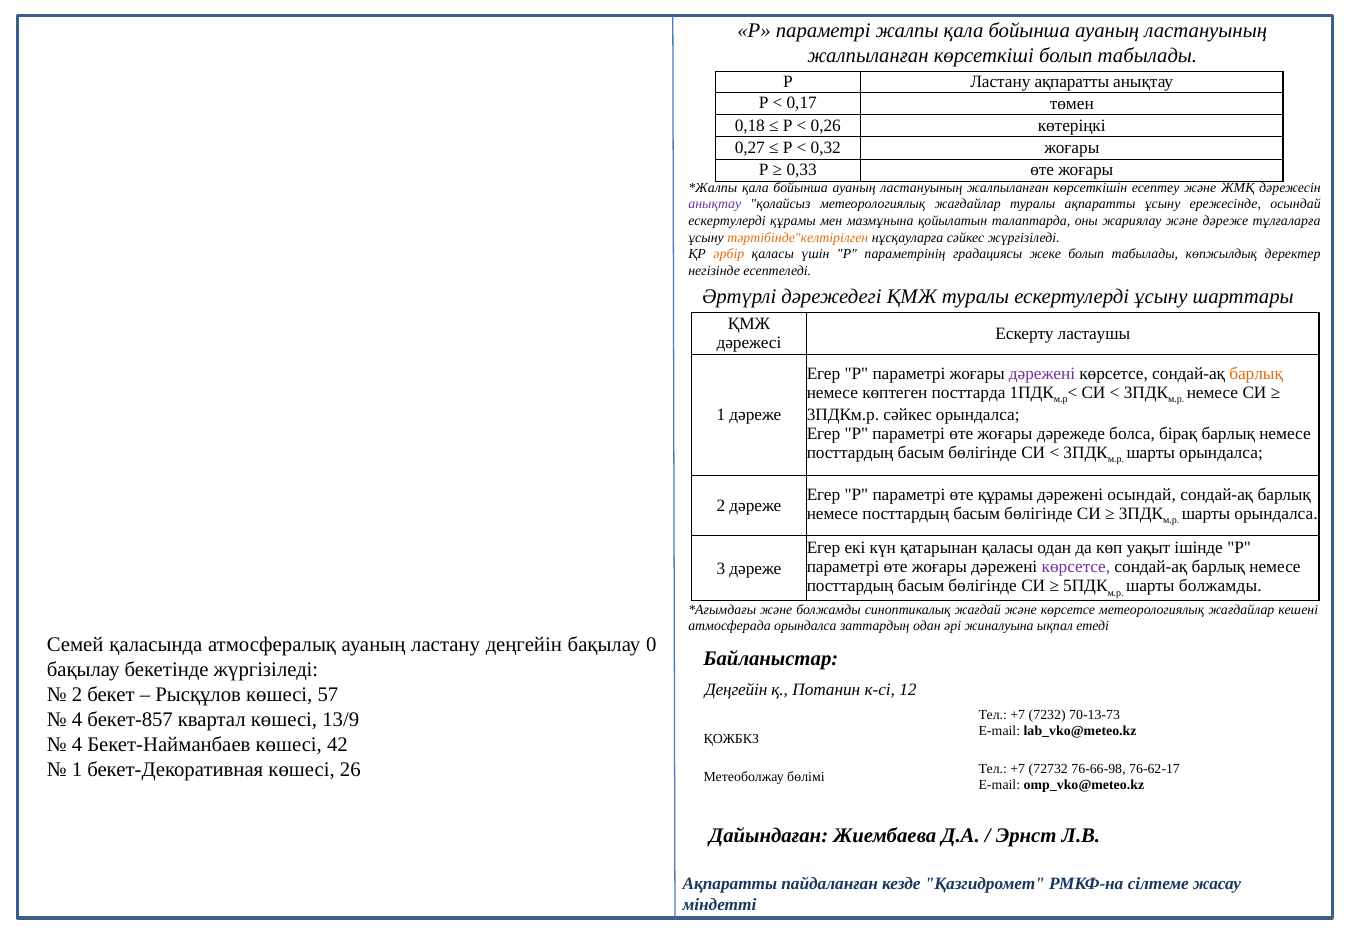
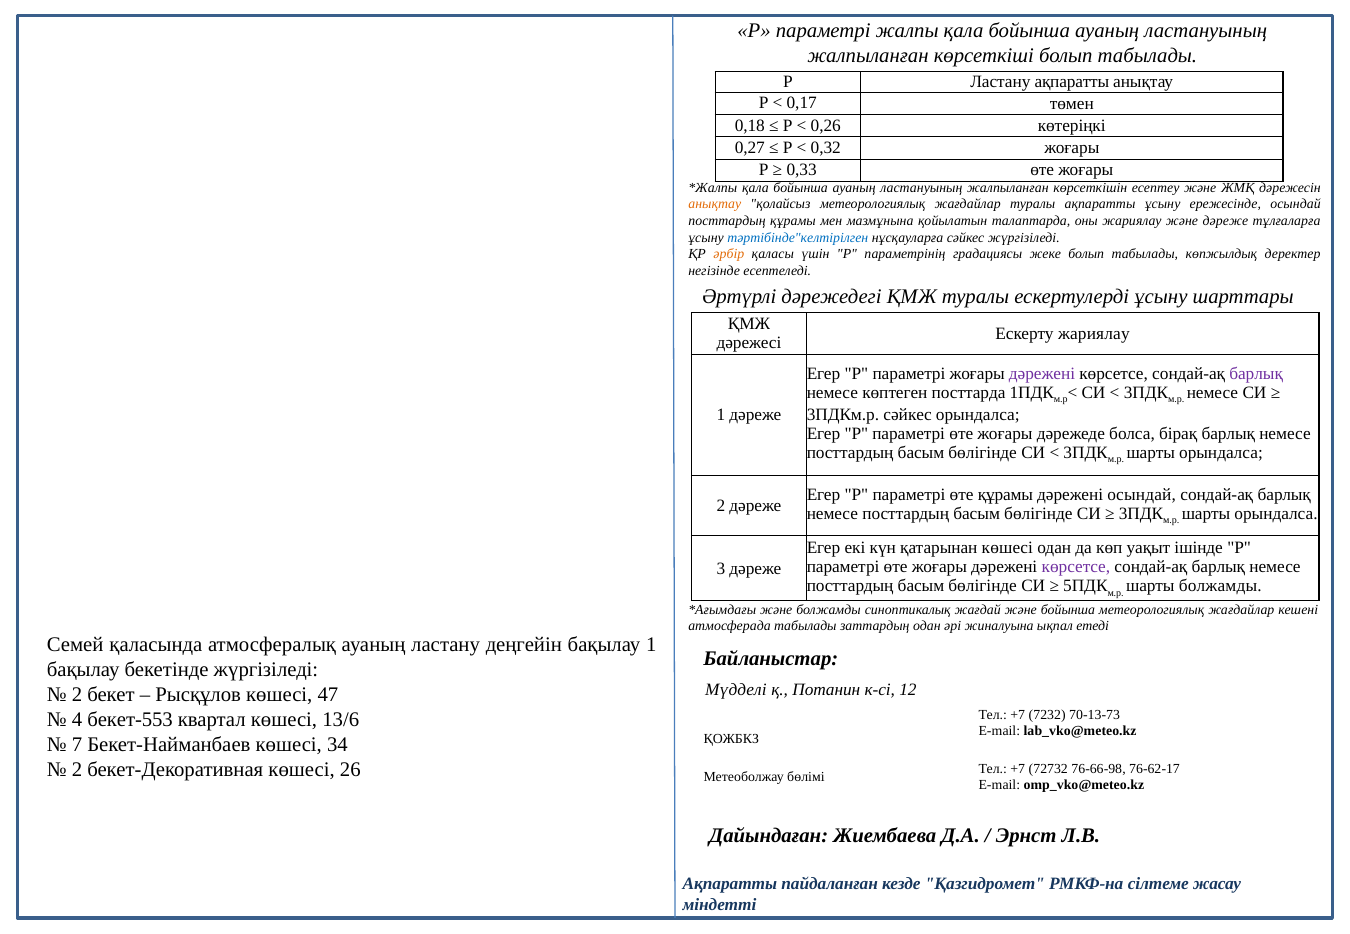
анықтау at (715, 204) colour: purple -> orange
ескертулерді at (727, 221): ескертулерді -> посттардың
тәртібінде"келтірілген colour: orange -> blue
Ескерту ластаушы: ластаушы -> жариялау
барлық at (1256, 374) colour: orange -> purple
қатарынан қаласы: қаласы -> көшесі
және көрсетсе: көрсетсе -> бойынша
атмосферада орындалса: орындалса -> табылады
бақылау 0: 0 -> 1
Деңгейін at (736, 691): Деңгейін -> Мүдделі
57: 57 -> 47
бекет-857: бекет-857 -> бекет-553
13/9: 13/9 -> 13/6
4 at (77, 745): 4 -> 7
42: 42 -> 34
1 at (77, 770): 1 -> 2
